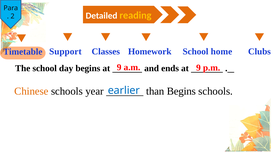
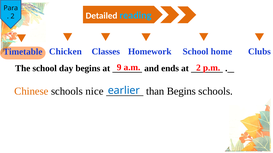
reading colour: yellow -> light blue
Support: Support -> Chicken
a.m 9: 9 -> 2
year: year -> nice
